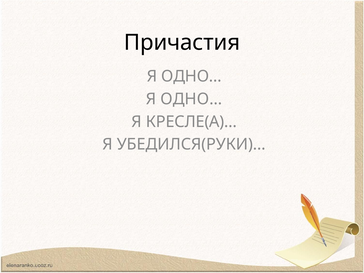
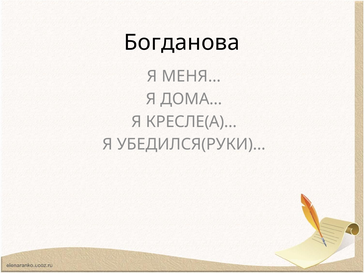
Причастия: Причастия -> Богданова
ОДНО… at (191, 76): ОДНО… -> МЕНЯ…
ОДНО… at (191, 99): ОДНО… -> ДОМА…
